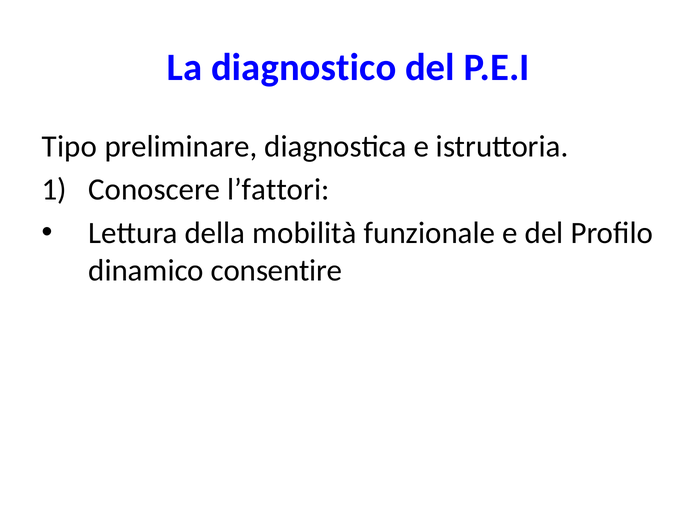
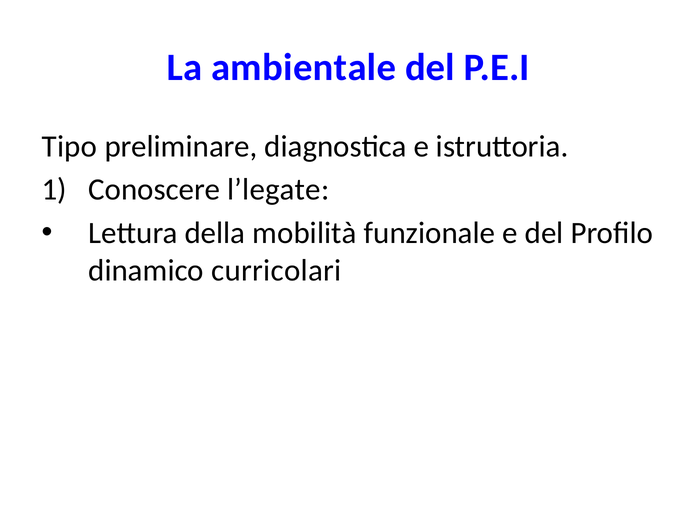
diagnostico: diagnostico -> ambientale
l’fattori: l’fattori -> l’legate
consentire: consentire -> curricolari
